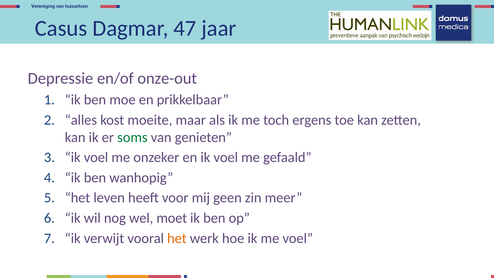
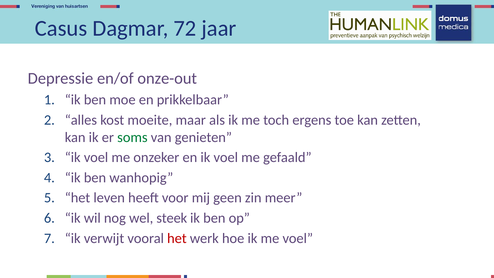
47: 47 -> 72
moet: moet -> steek
het at (177, 238) colour: orange -> red
